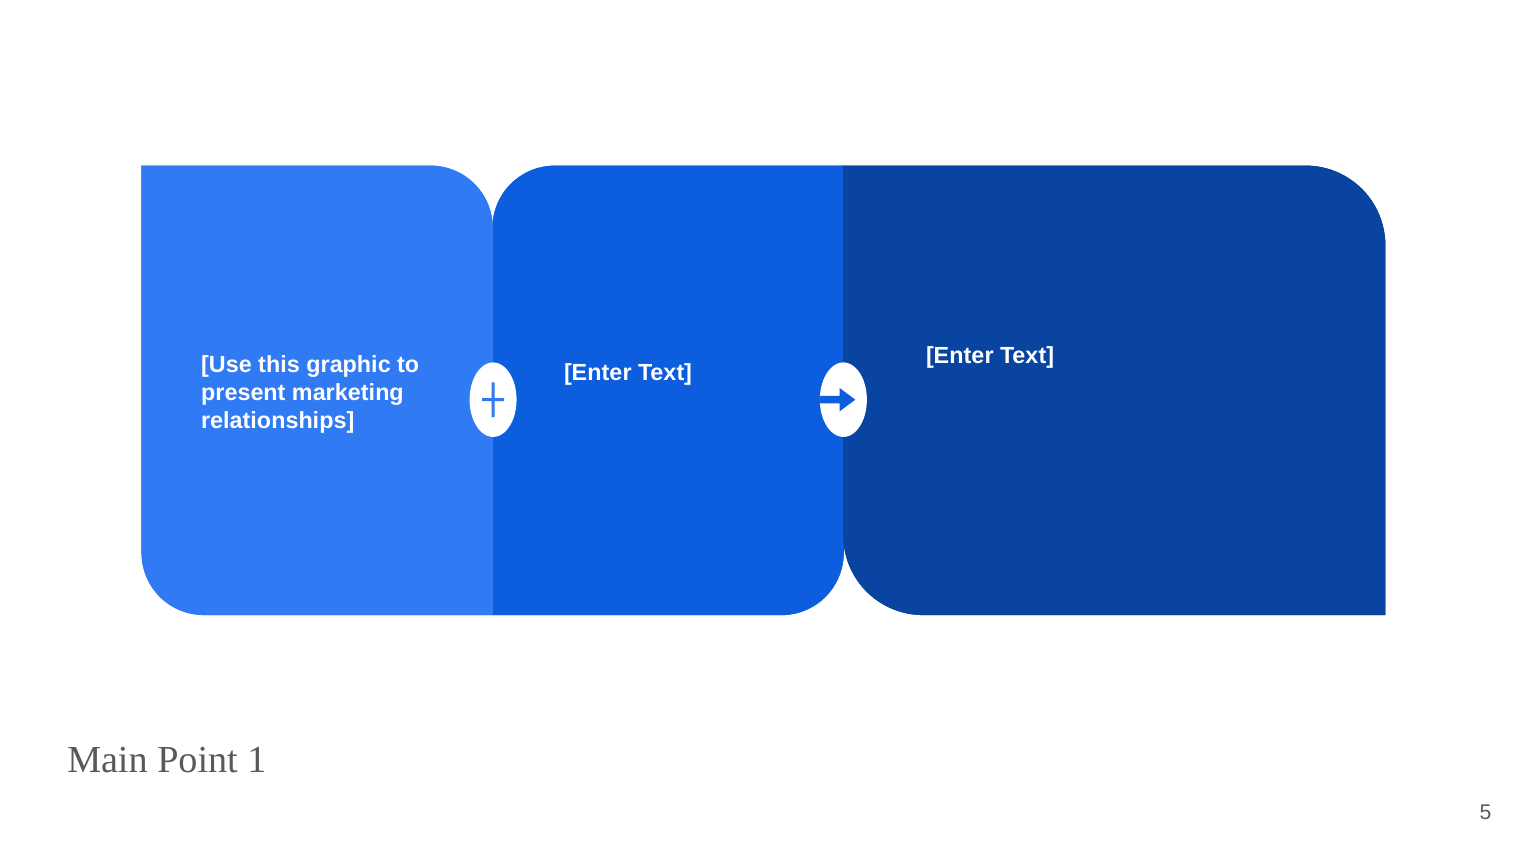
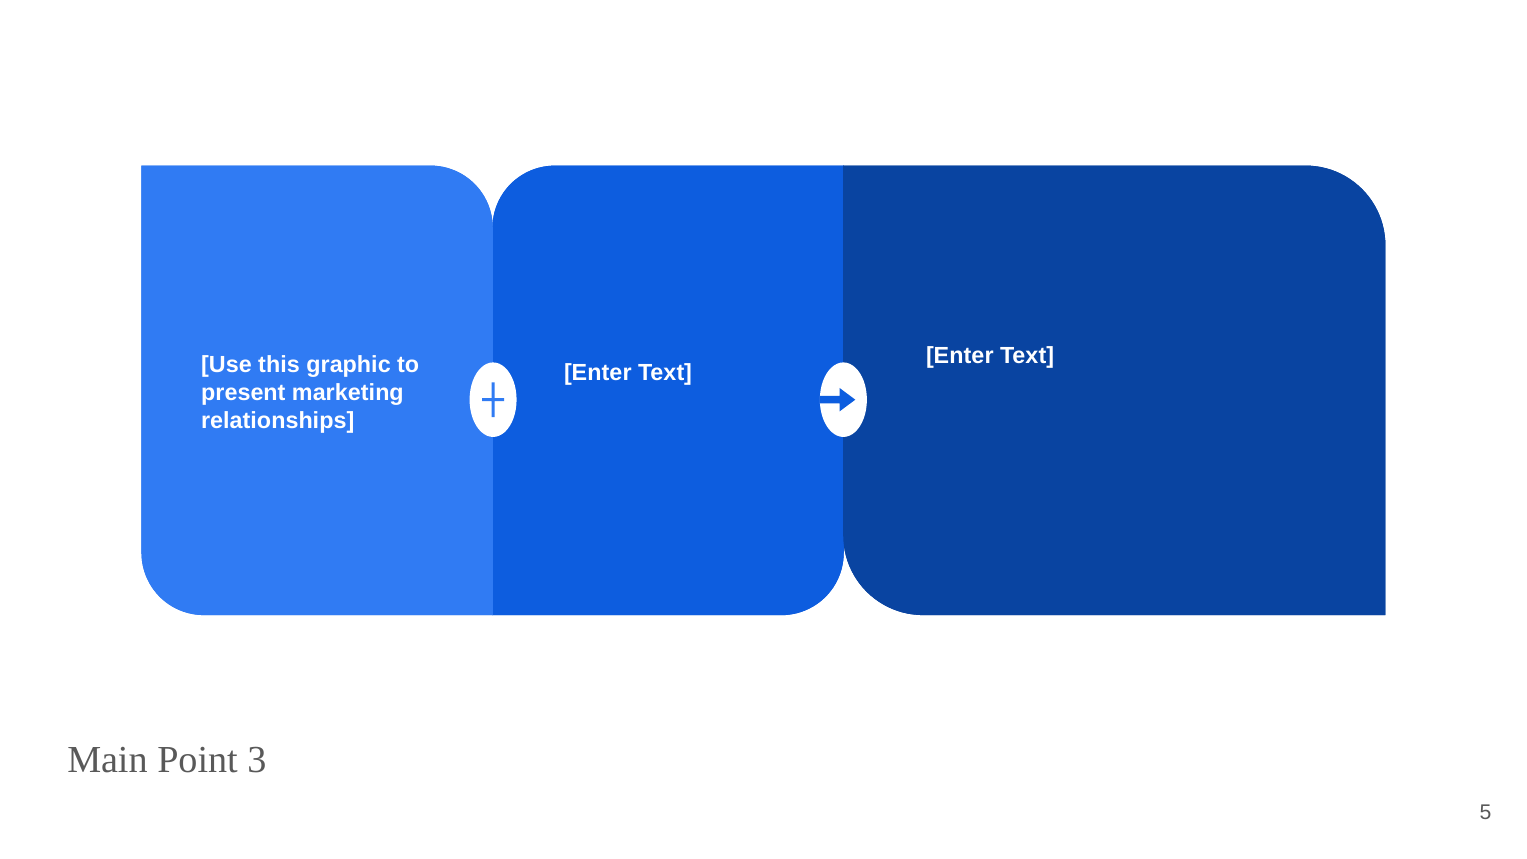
1: 1 -> 3
